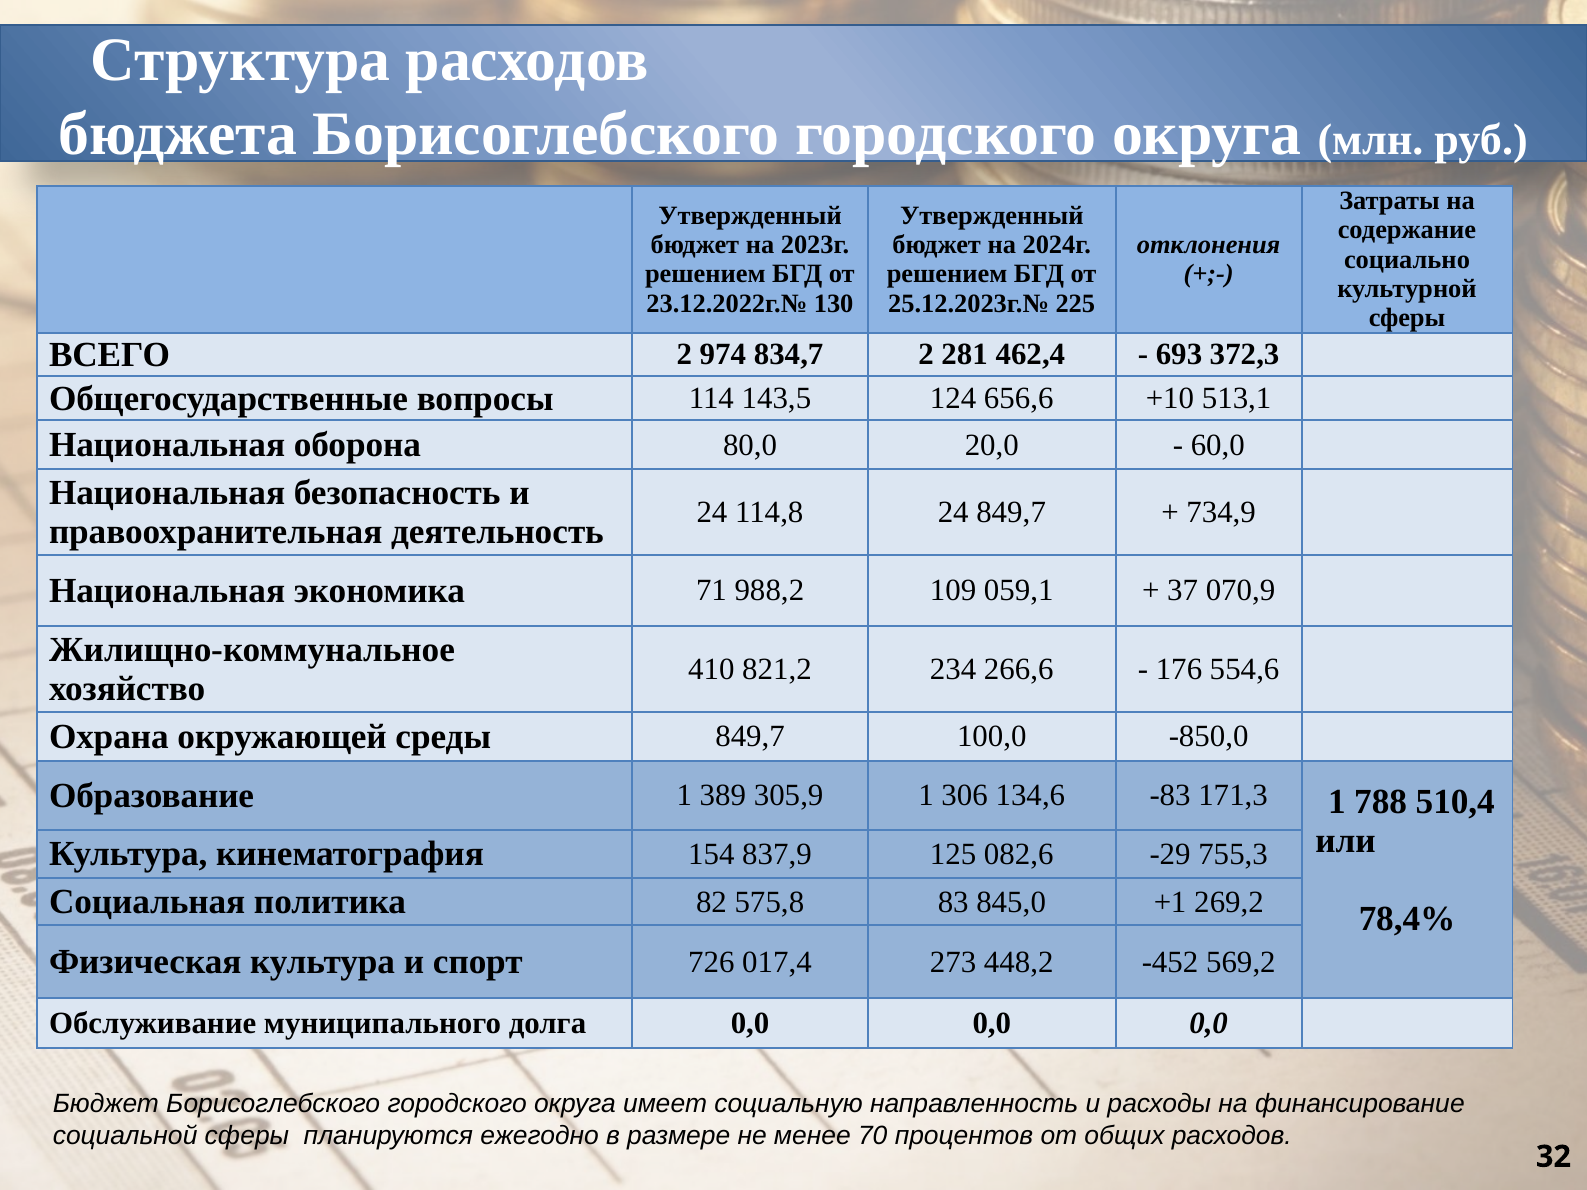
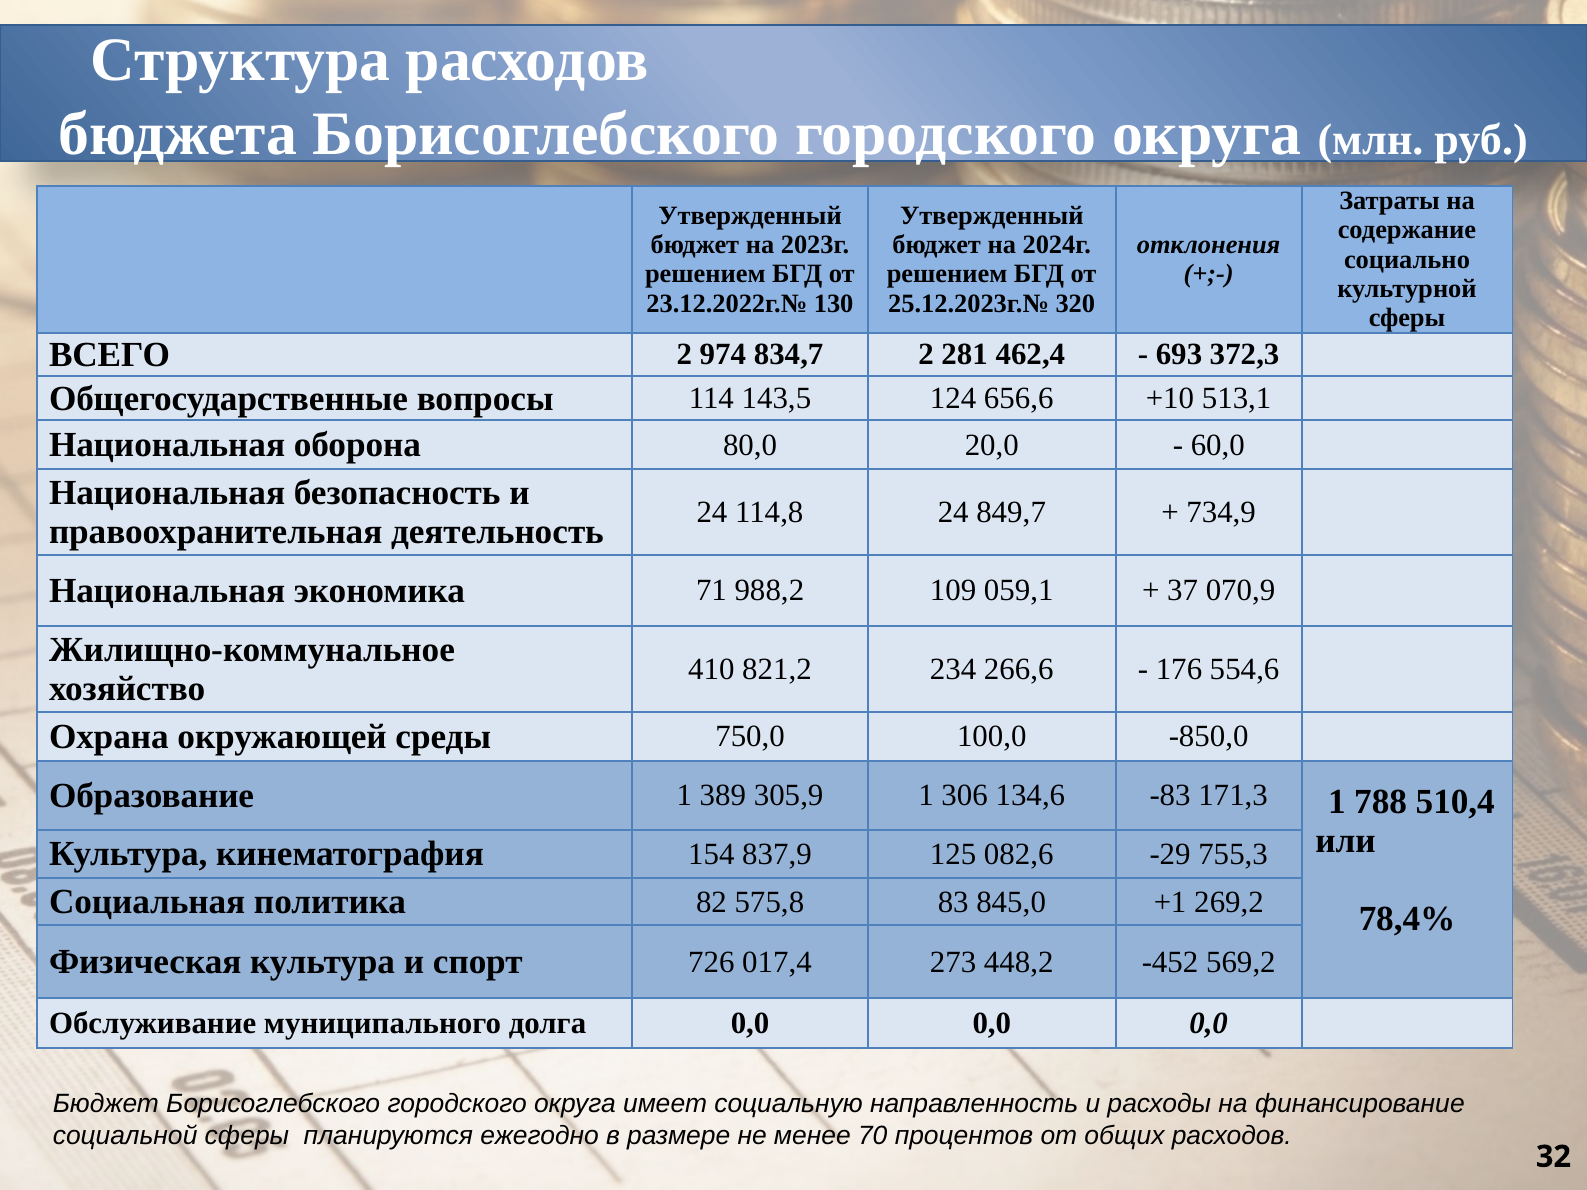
225: 225 -> 320
среды 849,7: 849,7 -> 750,0
